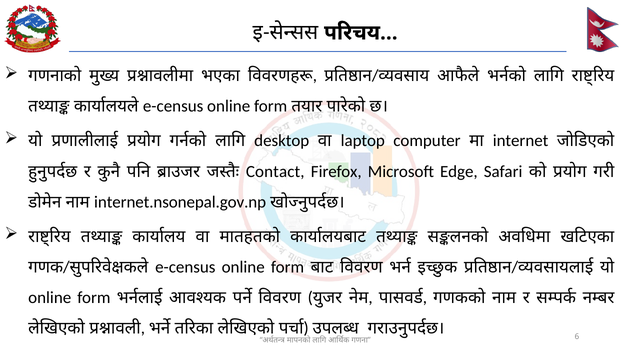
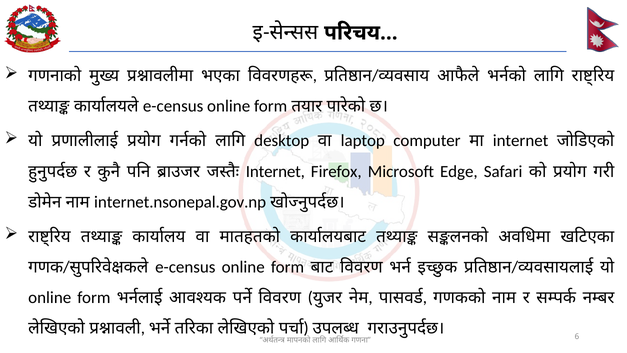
Contact at (275, 171): Contact -> Internet
